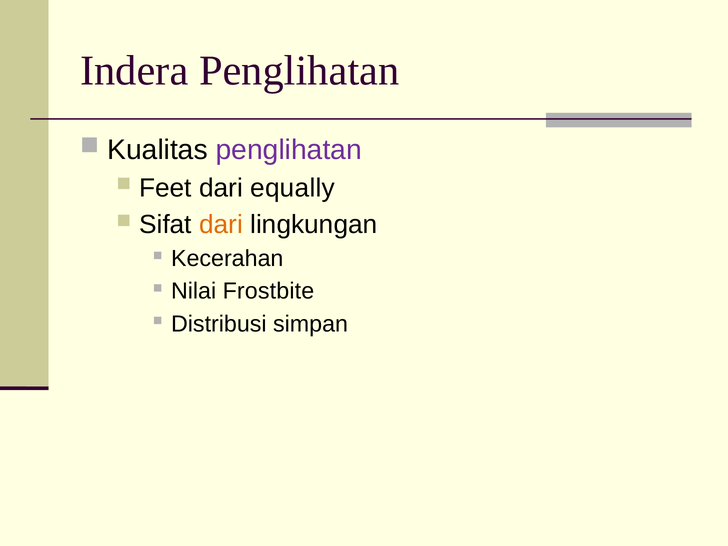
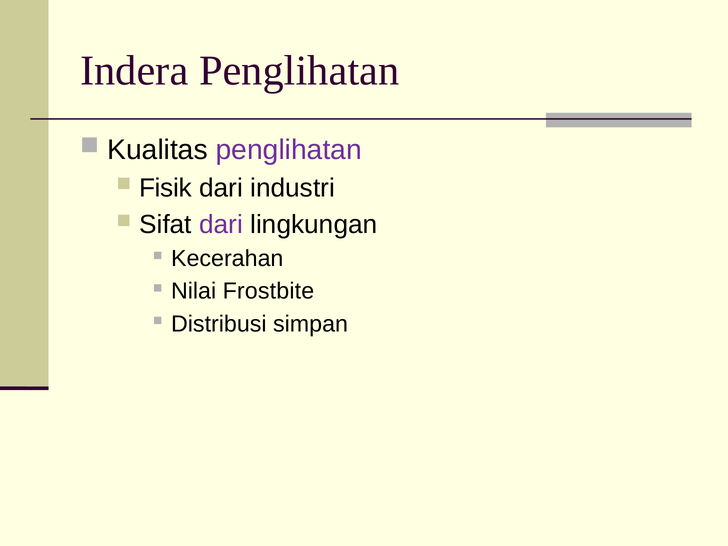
Feet: Feet -> Fisik
equally: equally -> industri
dari at (221, 225) colour: orange -> purple
